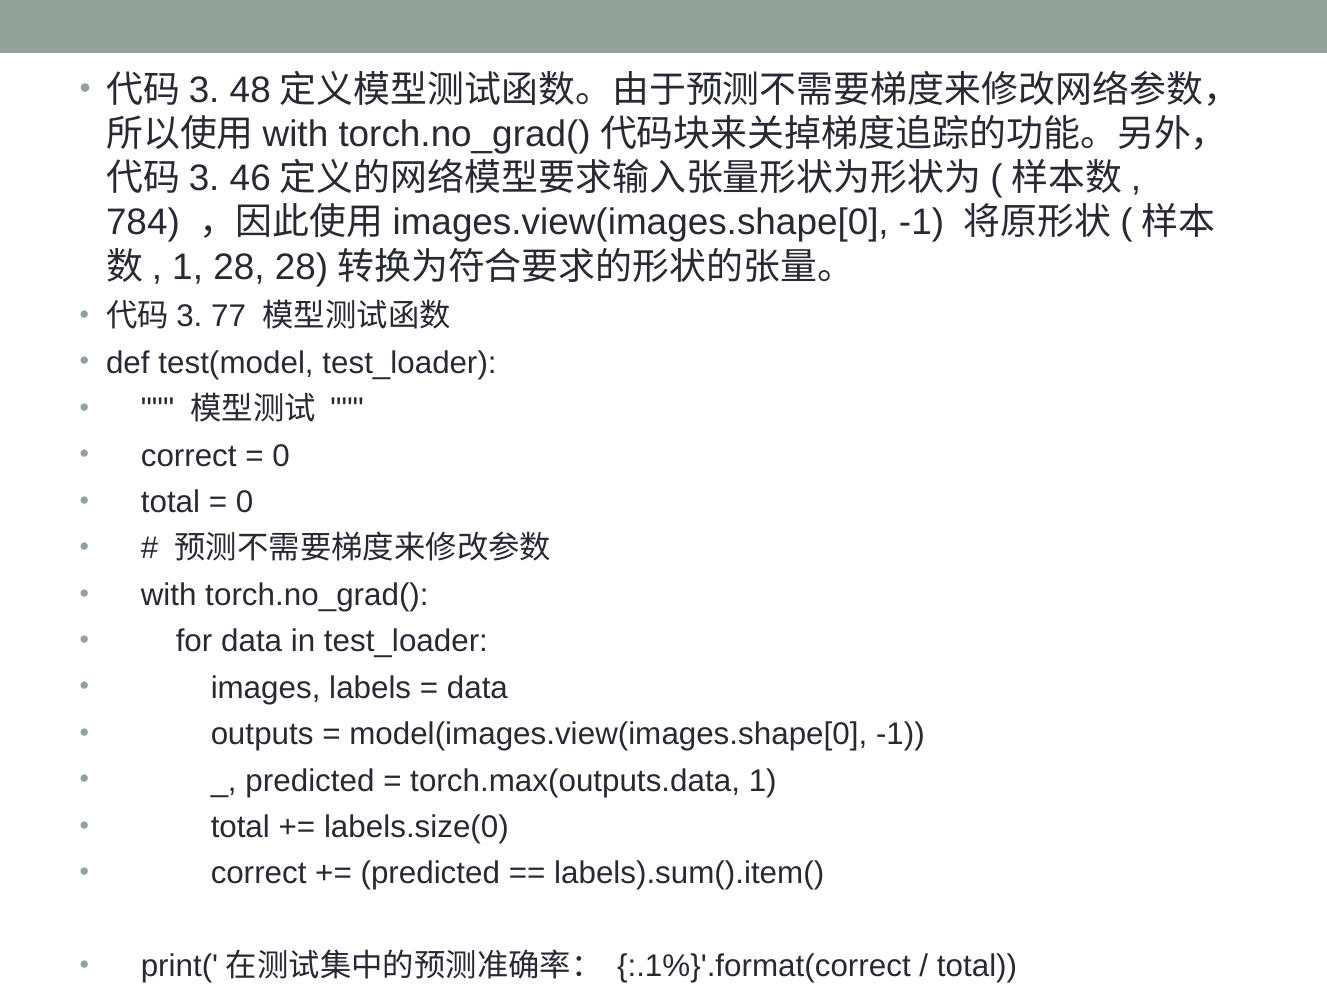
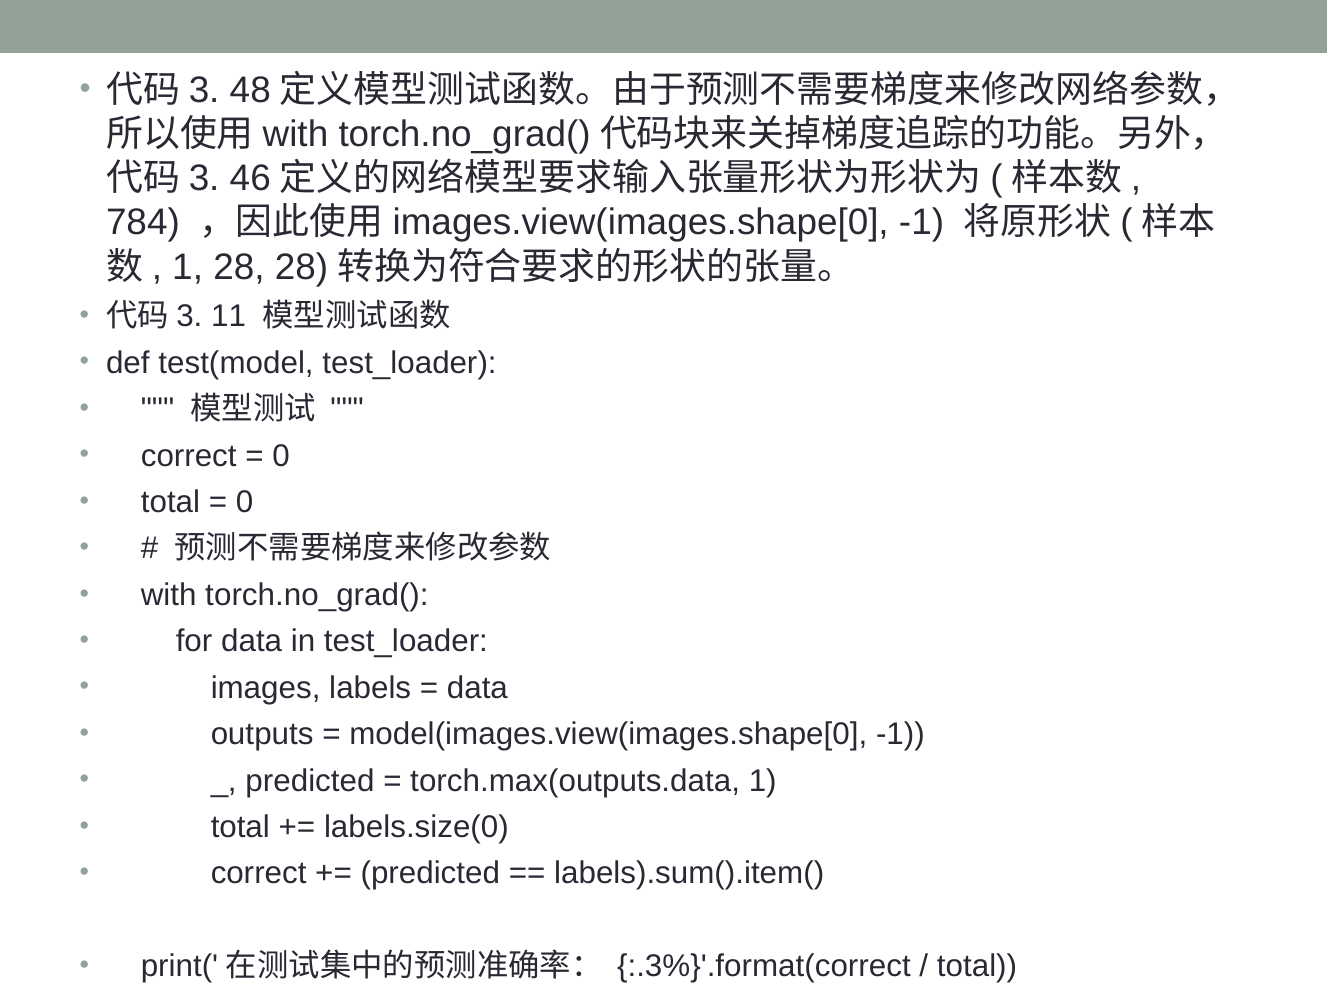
77: 77 -> 11
:.1%}'.format(correct: :.1%}'.format(correct -> :.3%}'.format(correct
